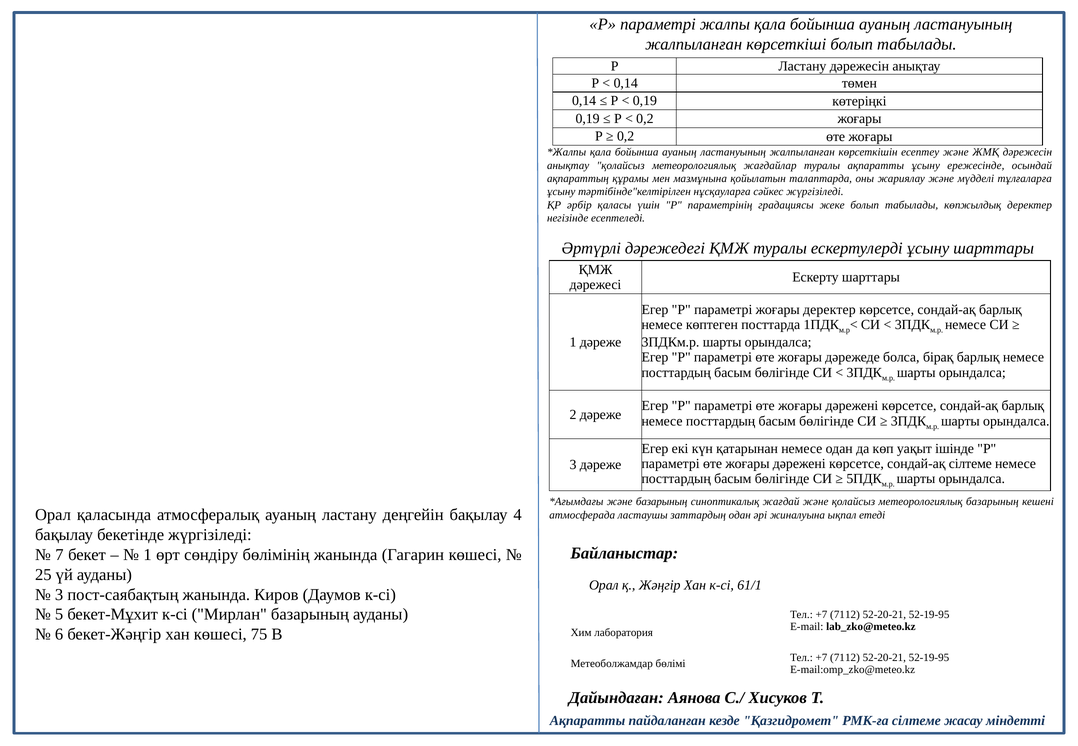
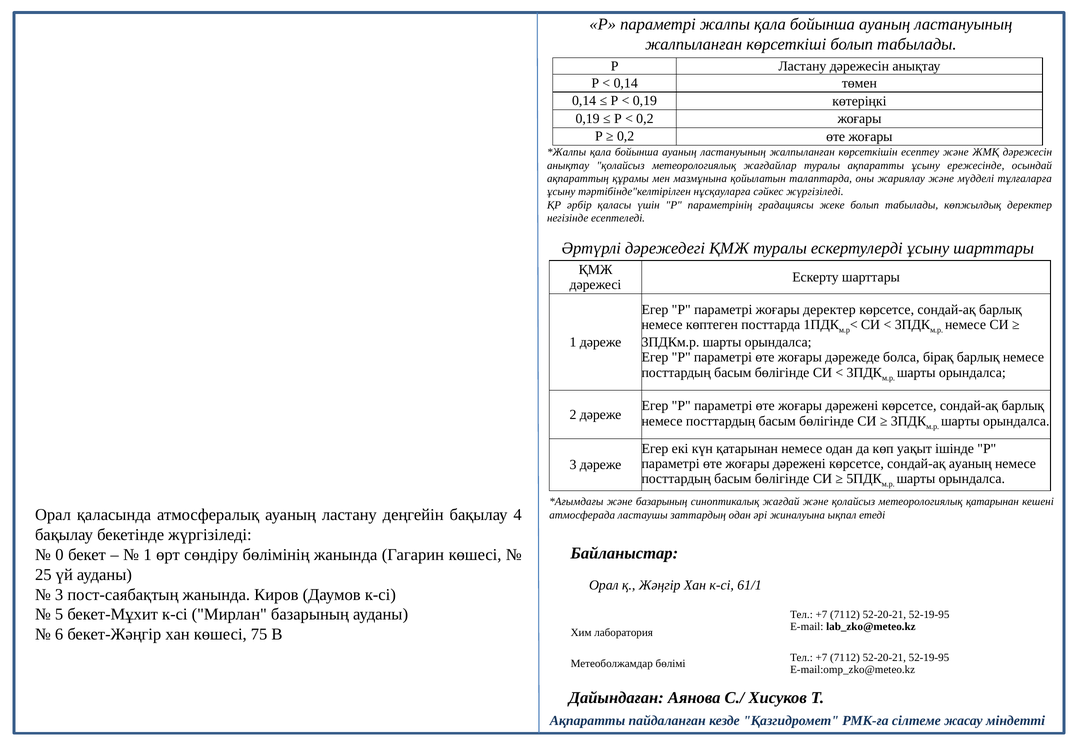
сондай-ақ сілтеме: сілтеме -> ауаның
метеорологиялық базарының: базарының -> қатарынан
7: 7 -> 0
